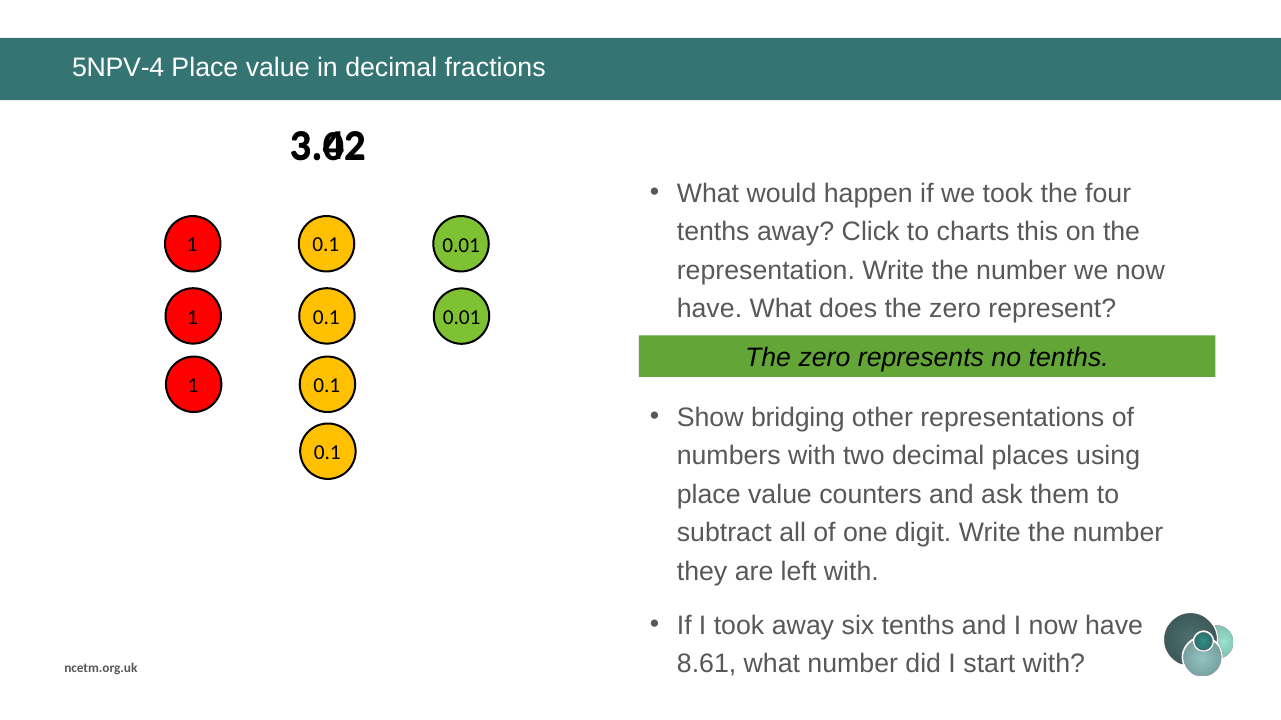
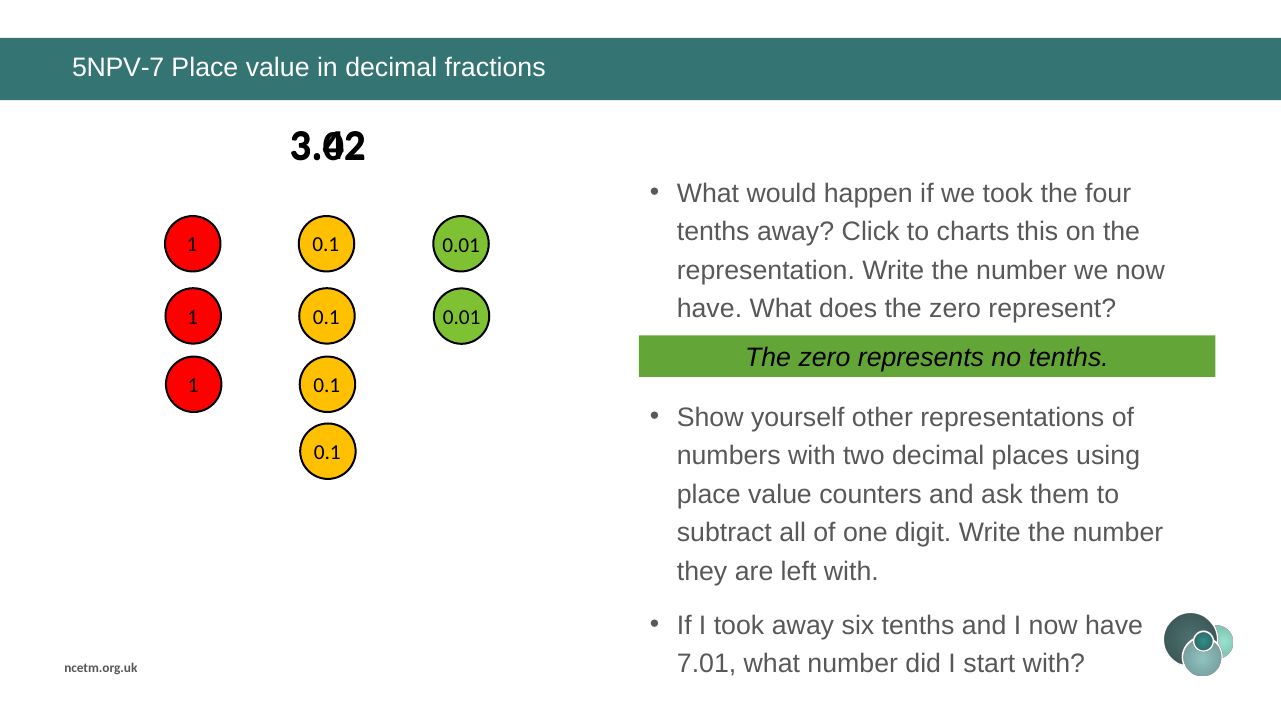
5NPV-4: 5NPV-4 -> 5NPV-7
bridging: bridging -> yourself
8.61: 8.61 -> 7.01
